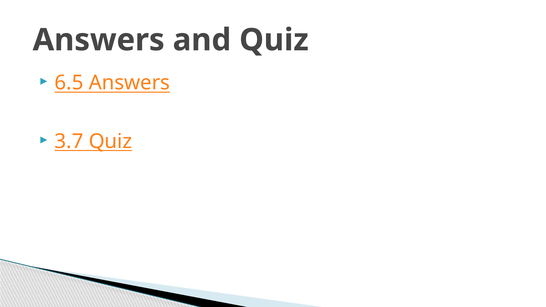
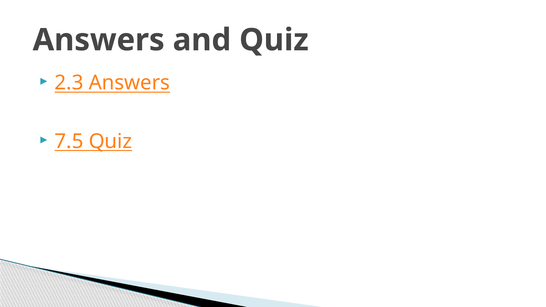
6.5: 6.5 -> 2.3
3.7: 3.7 -> 7.5
